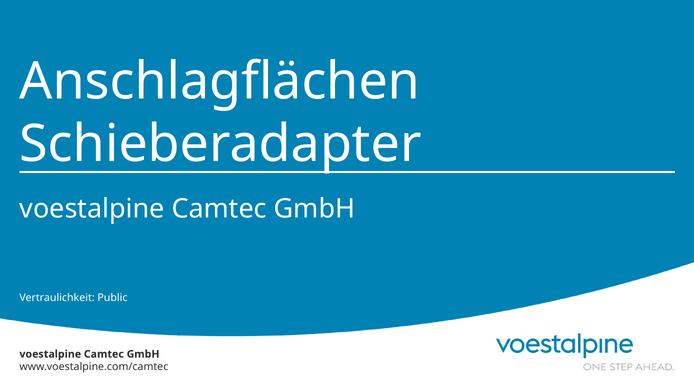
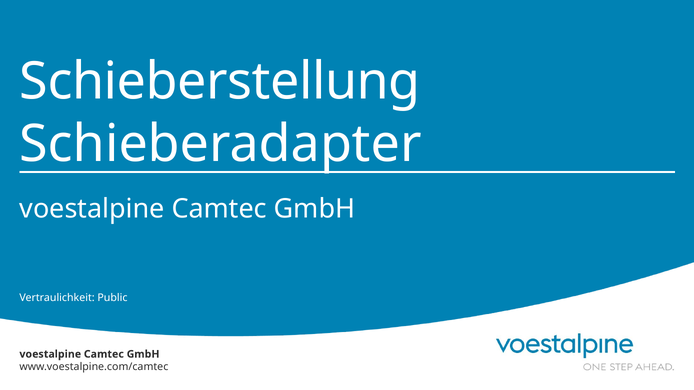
Anschlagflächen: Anschlagflächen -> Schieberstellung
